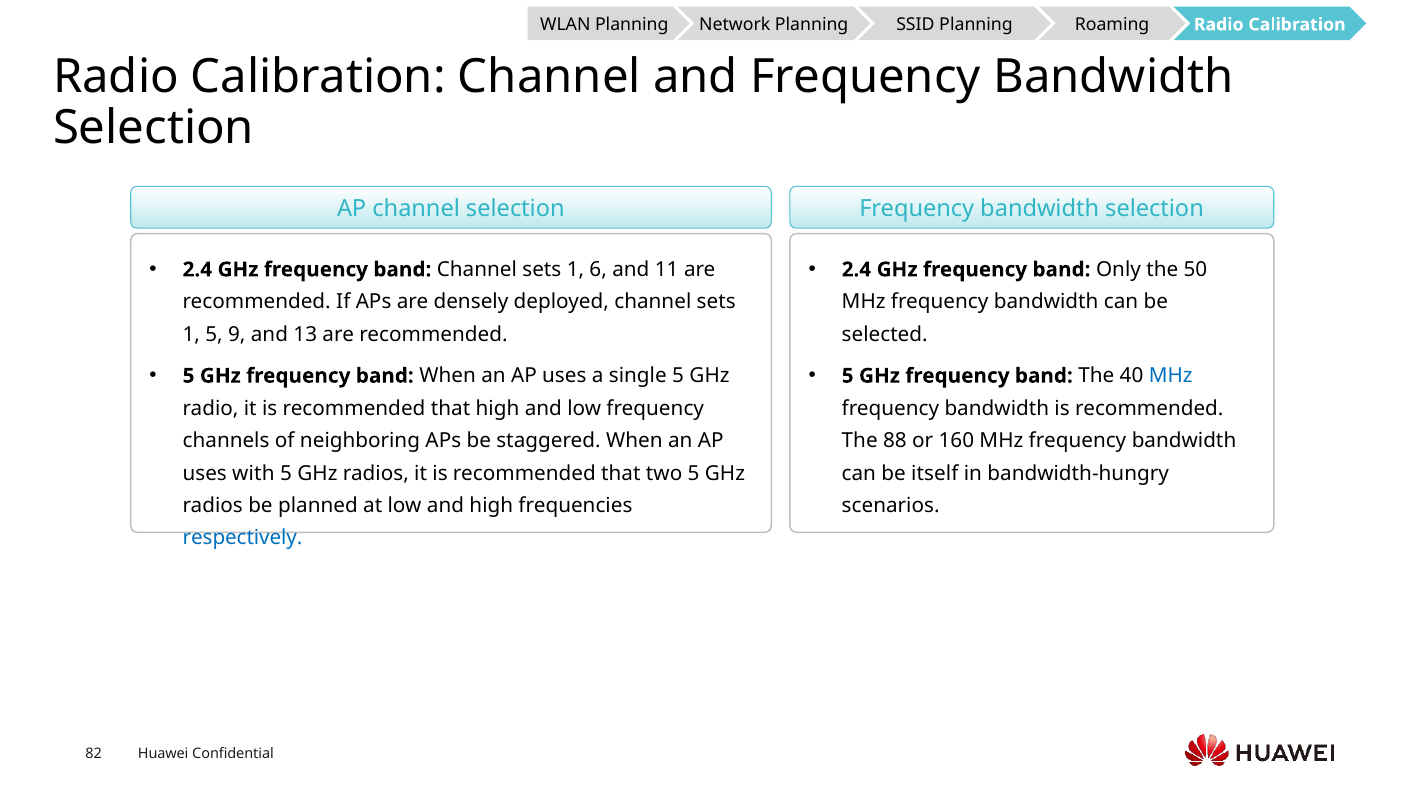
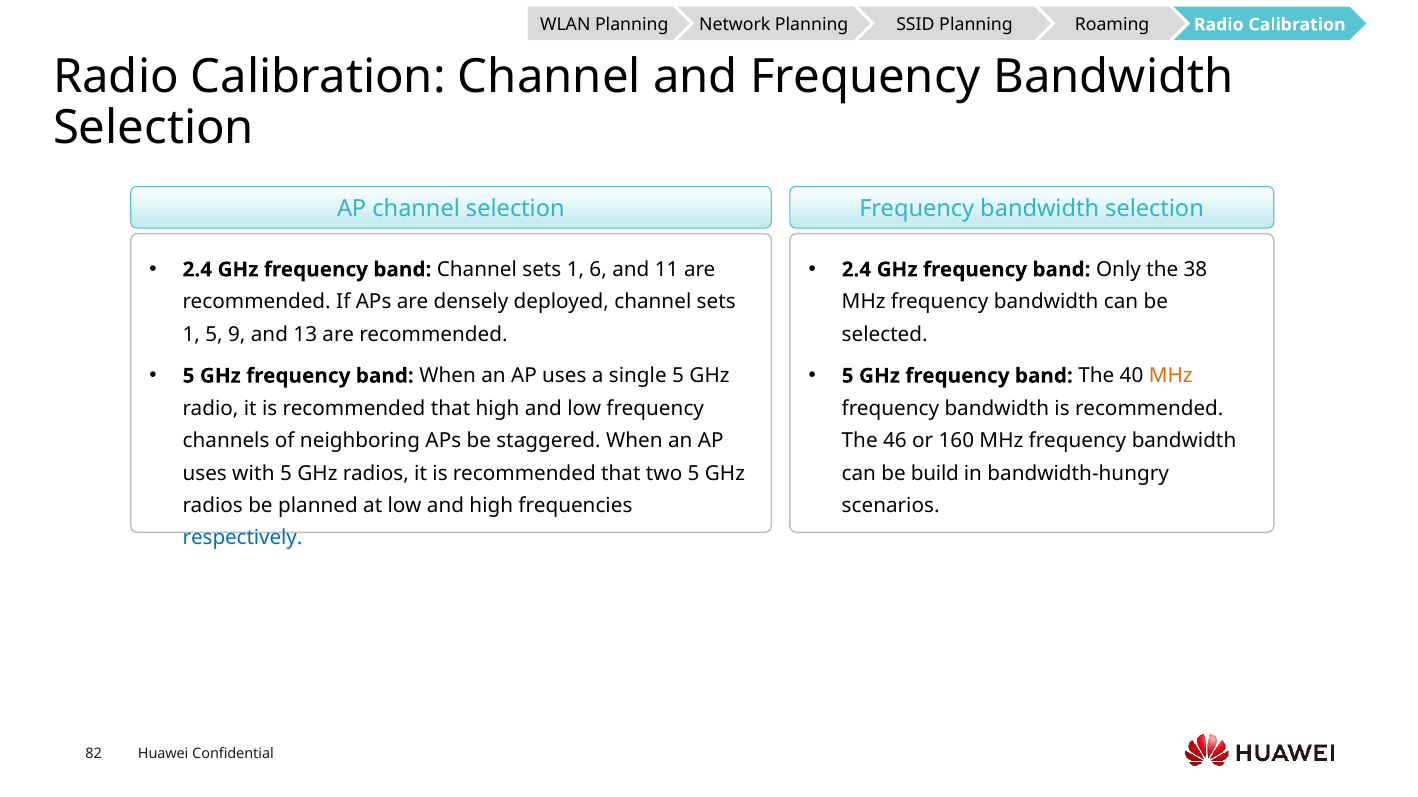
50: 50 -> 38
MHz at (1171, 376) colour: blue -> orange
88: 88 -> 46
itself: itself -> build
